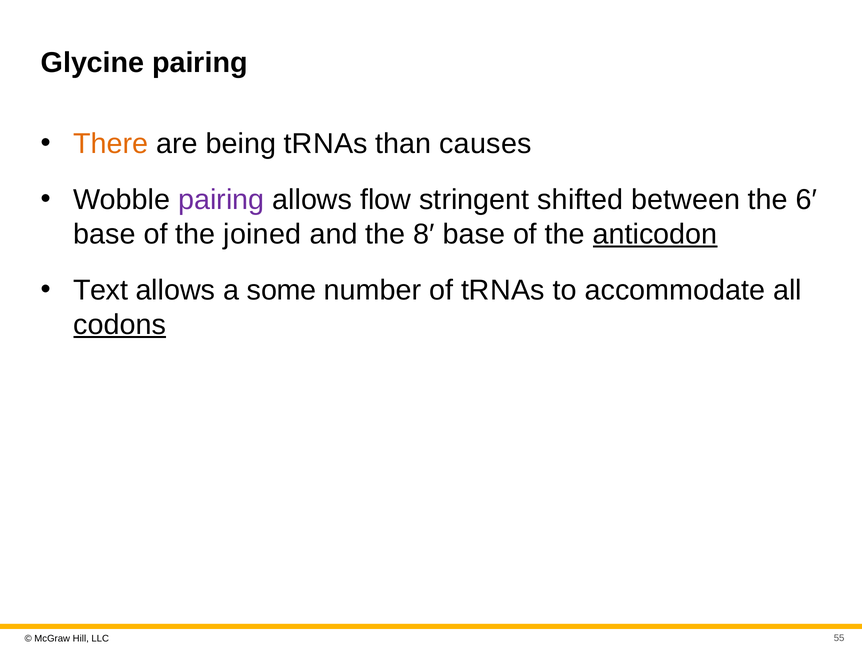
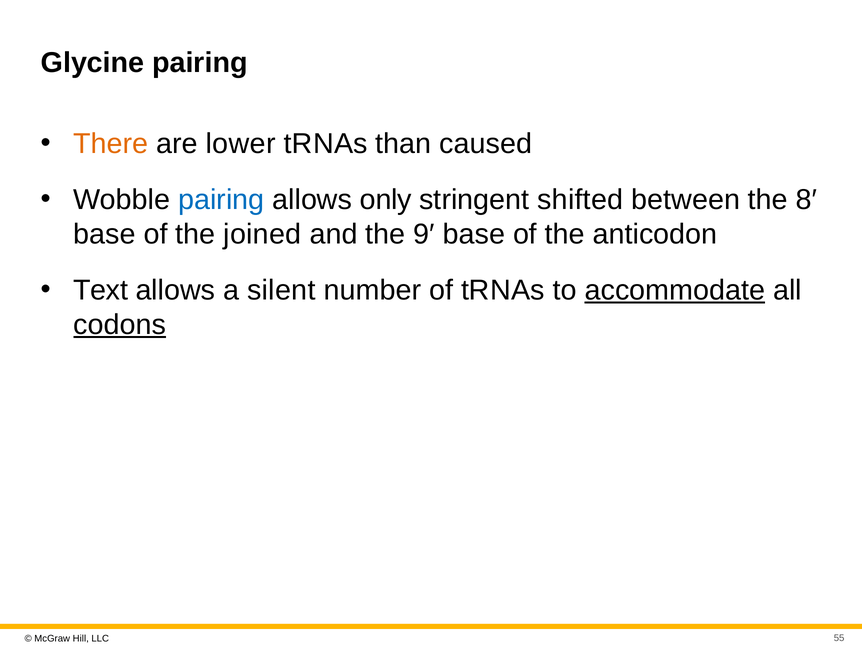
being: being -> lower
causes: causes -> caused
pairing at (221, 200) colour: purple -> blue
flow: flow -> only
6′: 6′ -> 8′
8′: 8′ -> 9′
anticodon underline: present -> none
some: some -> silent
accommodate underline: none -> present
